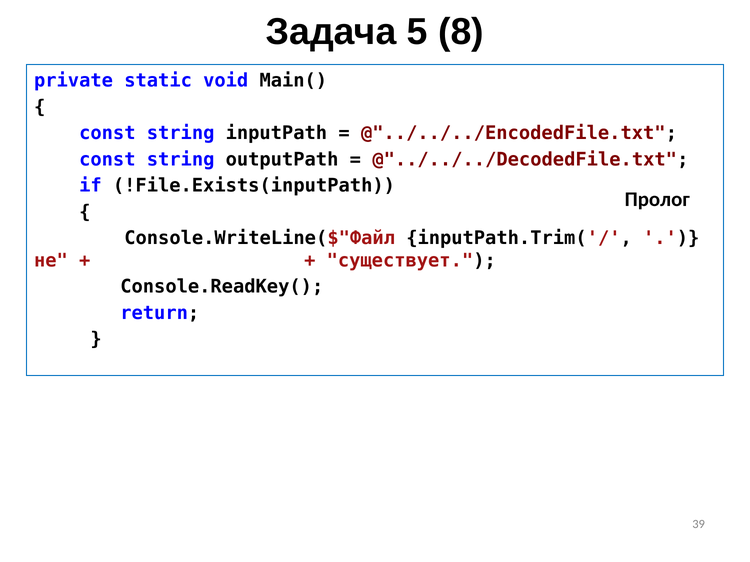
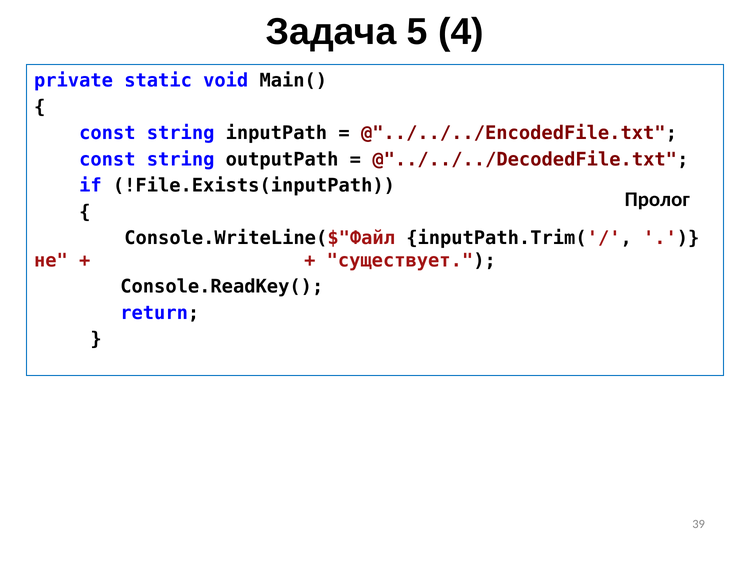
8: 8 -> 4
